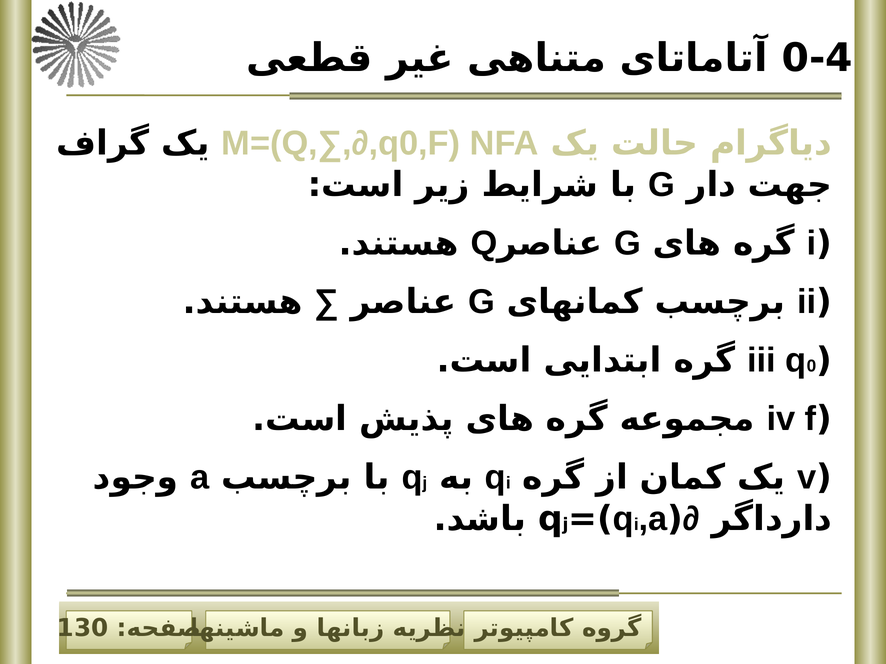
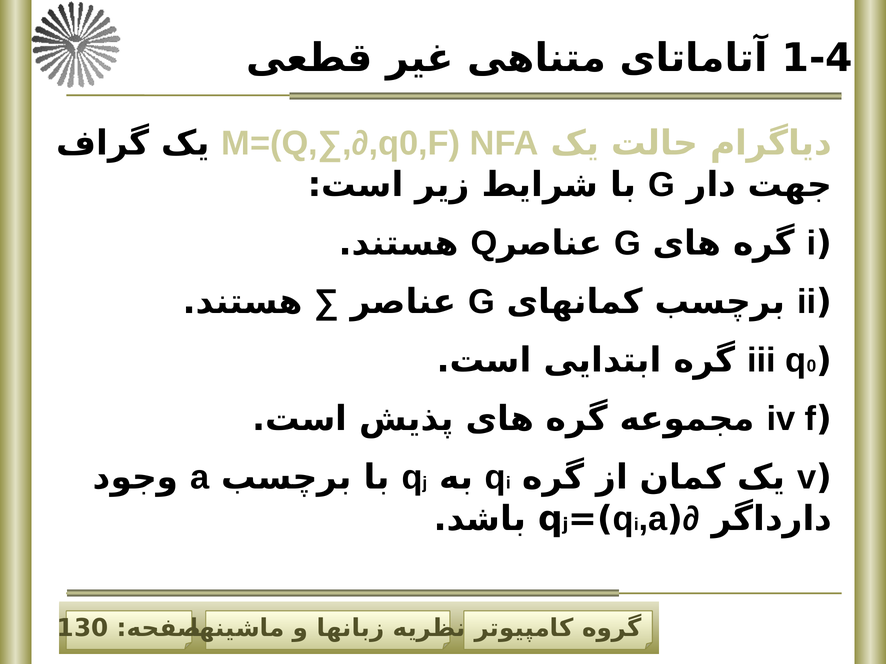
0-4: 0-4 -> 1-4
